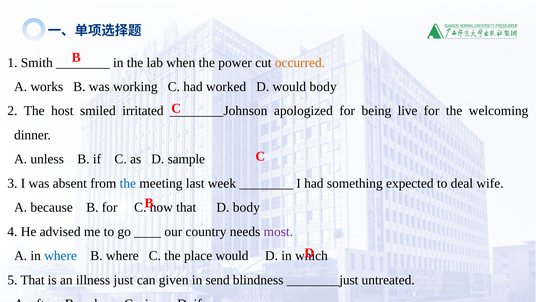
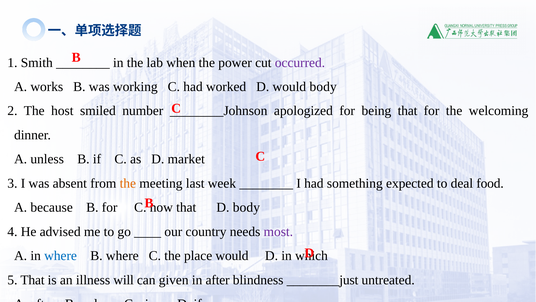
occurred colour: orange -> purple
irritated: irritated -> number
being live: live -> that
sample: sample -> market
the at (128, 183) colour: blue -> orange
wife: wife -> food
just: just -> will
in send: send -> after
